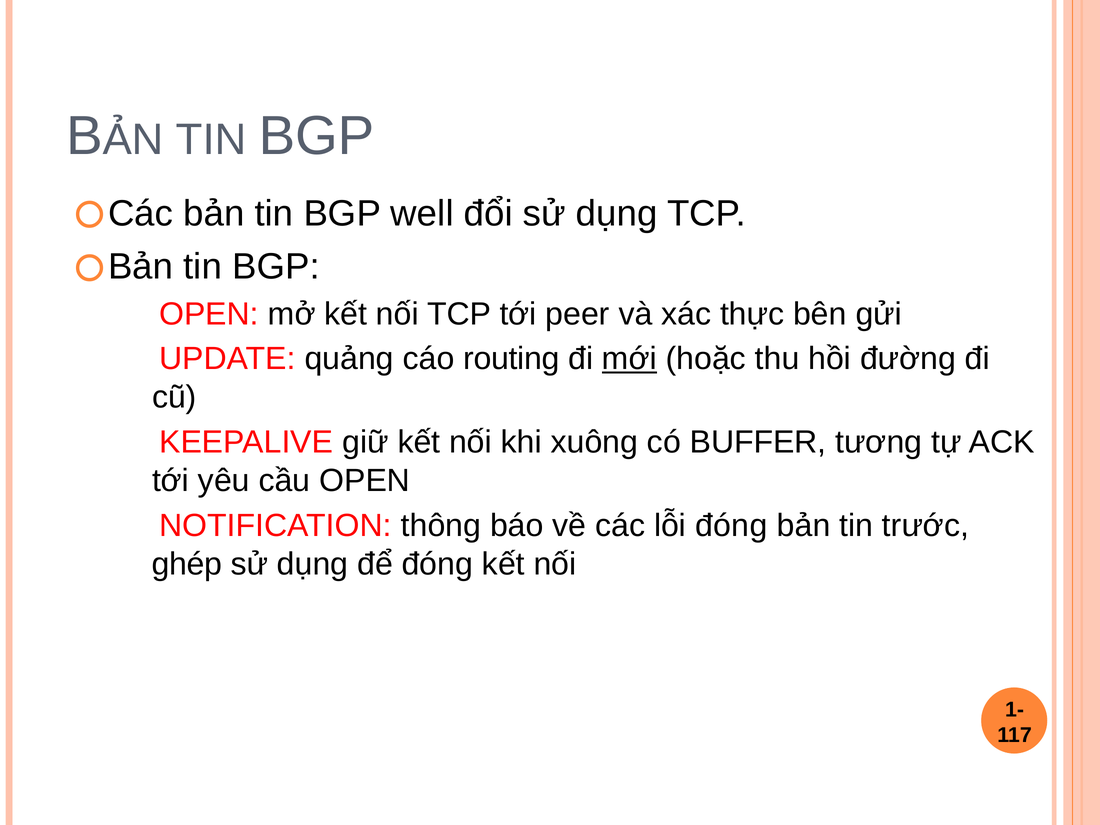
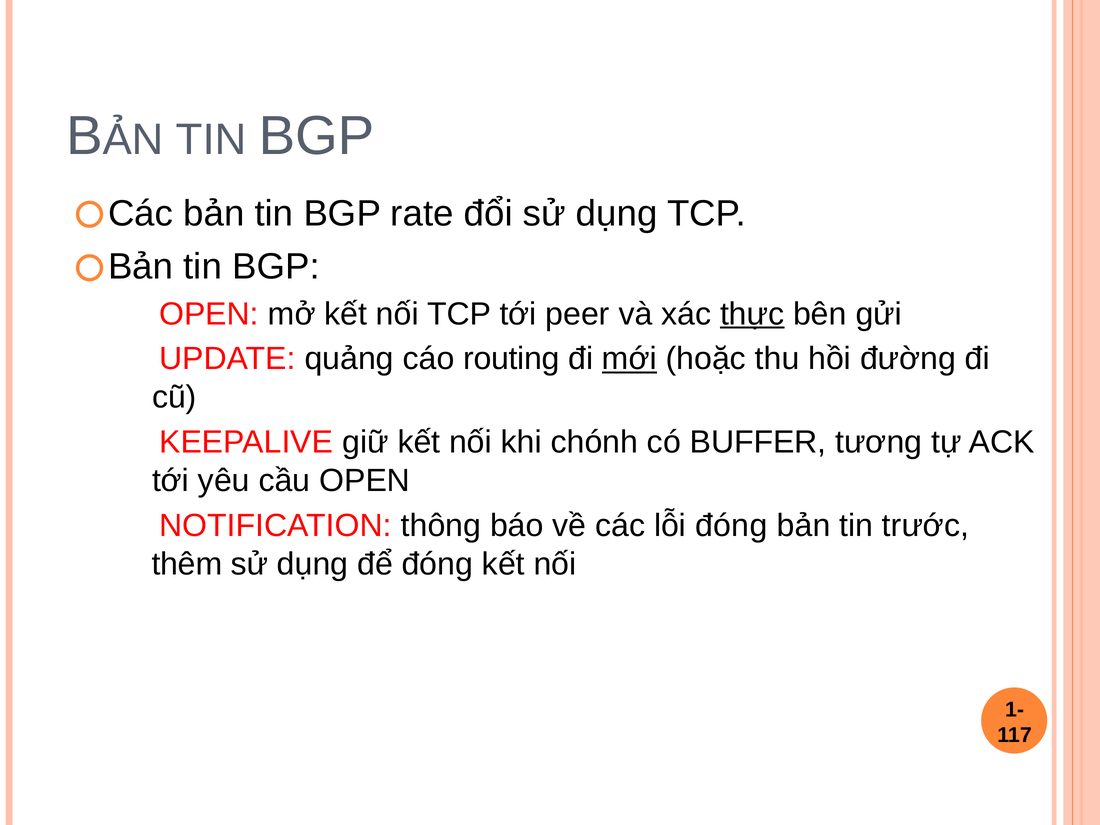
well: well -> rate
thực underline: none -> present
xuông: xuông -> chónh
ghép: ghép -> thêm
